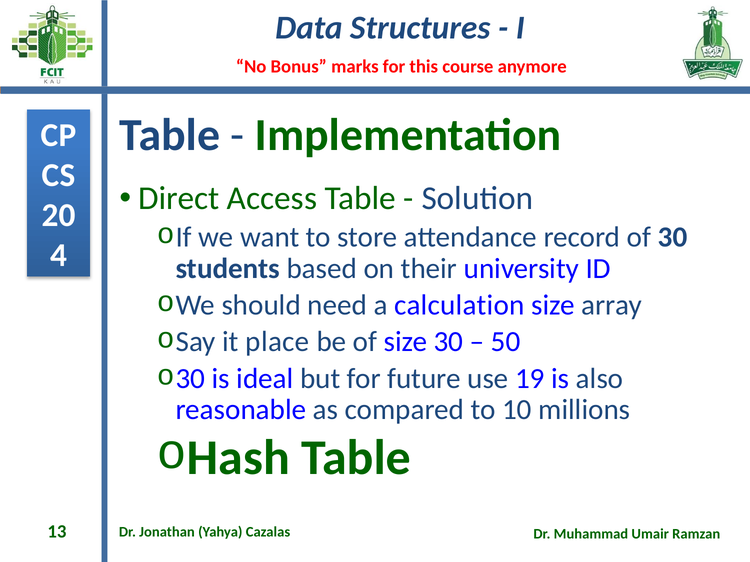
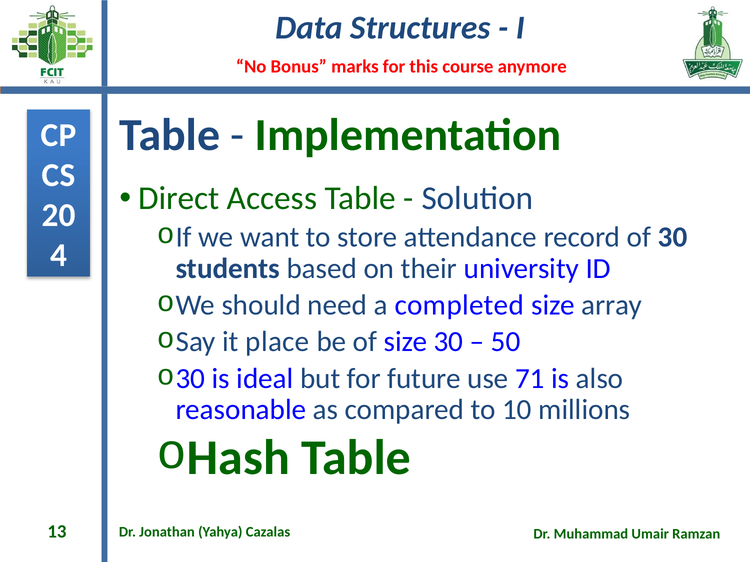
calculation: calculation -> completed
19: 19 -> 71
